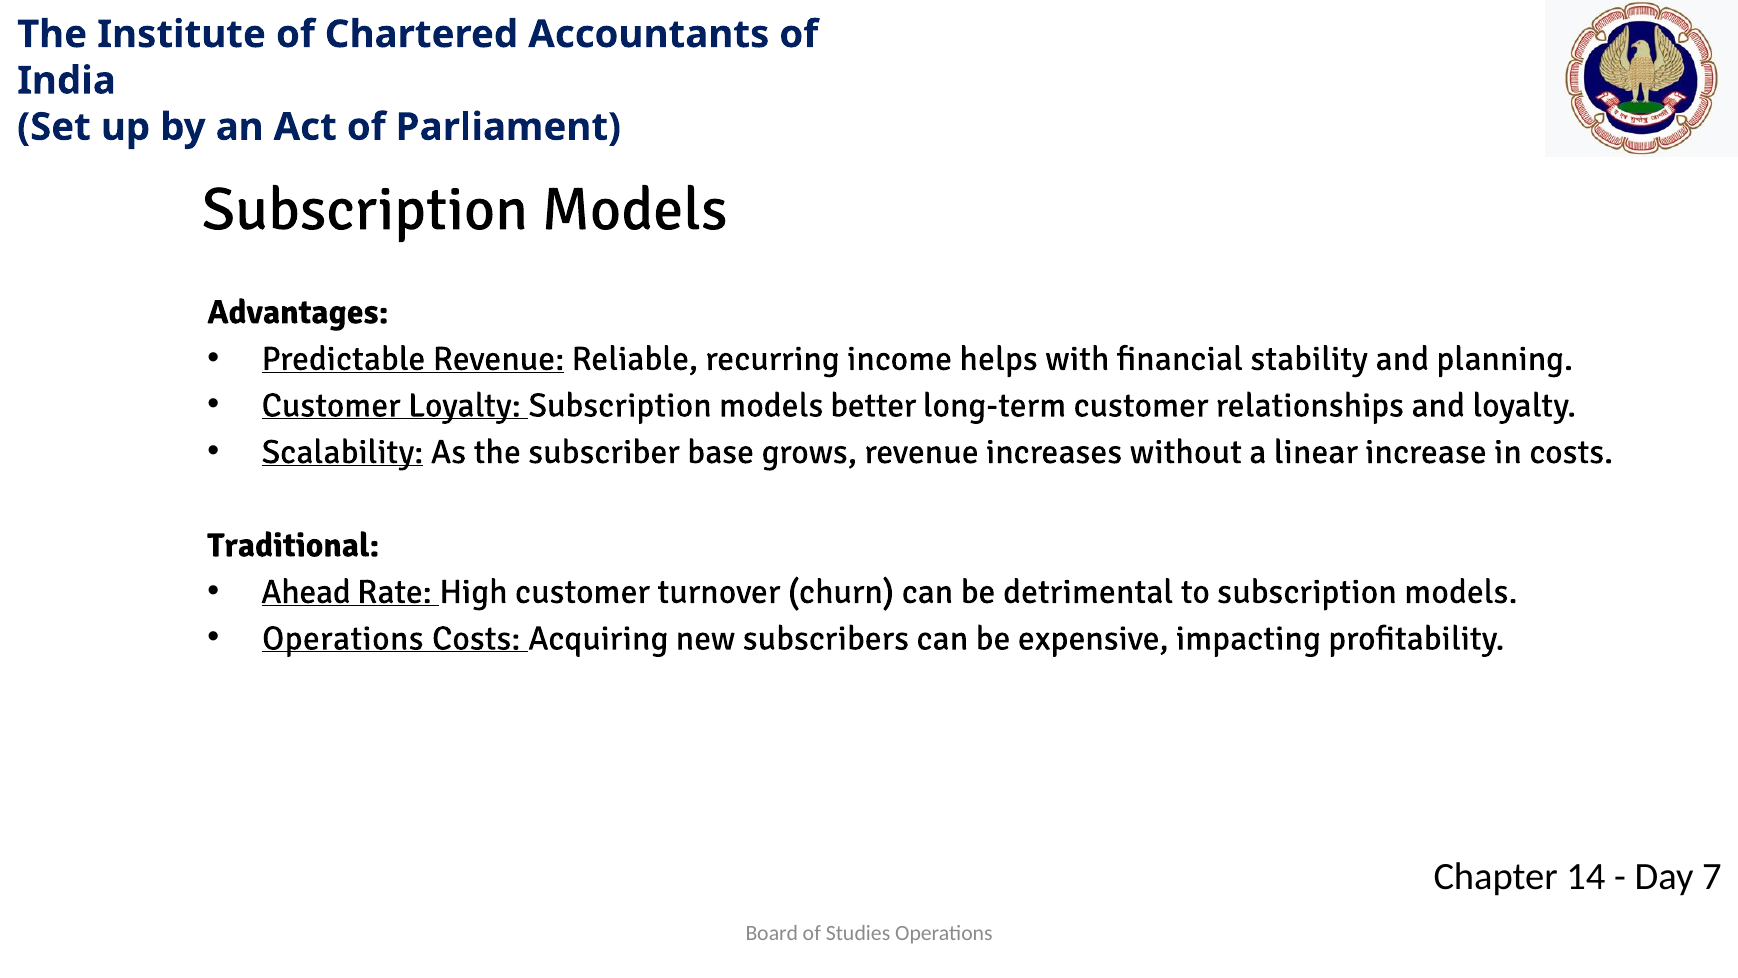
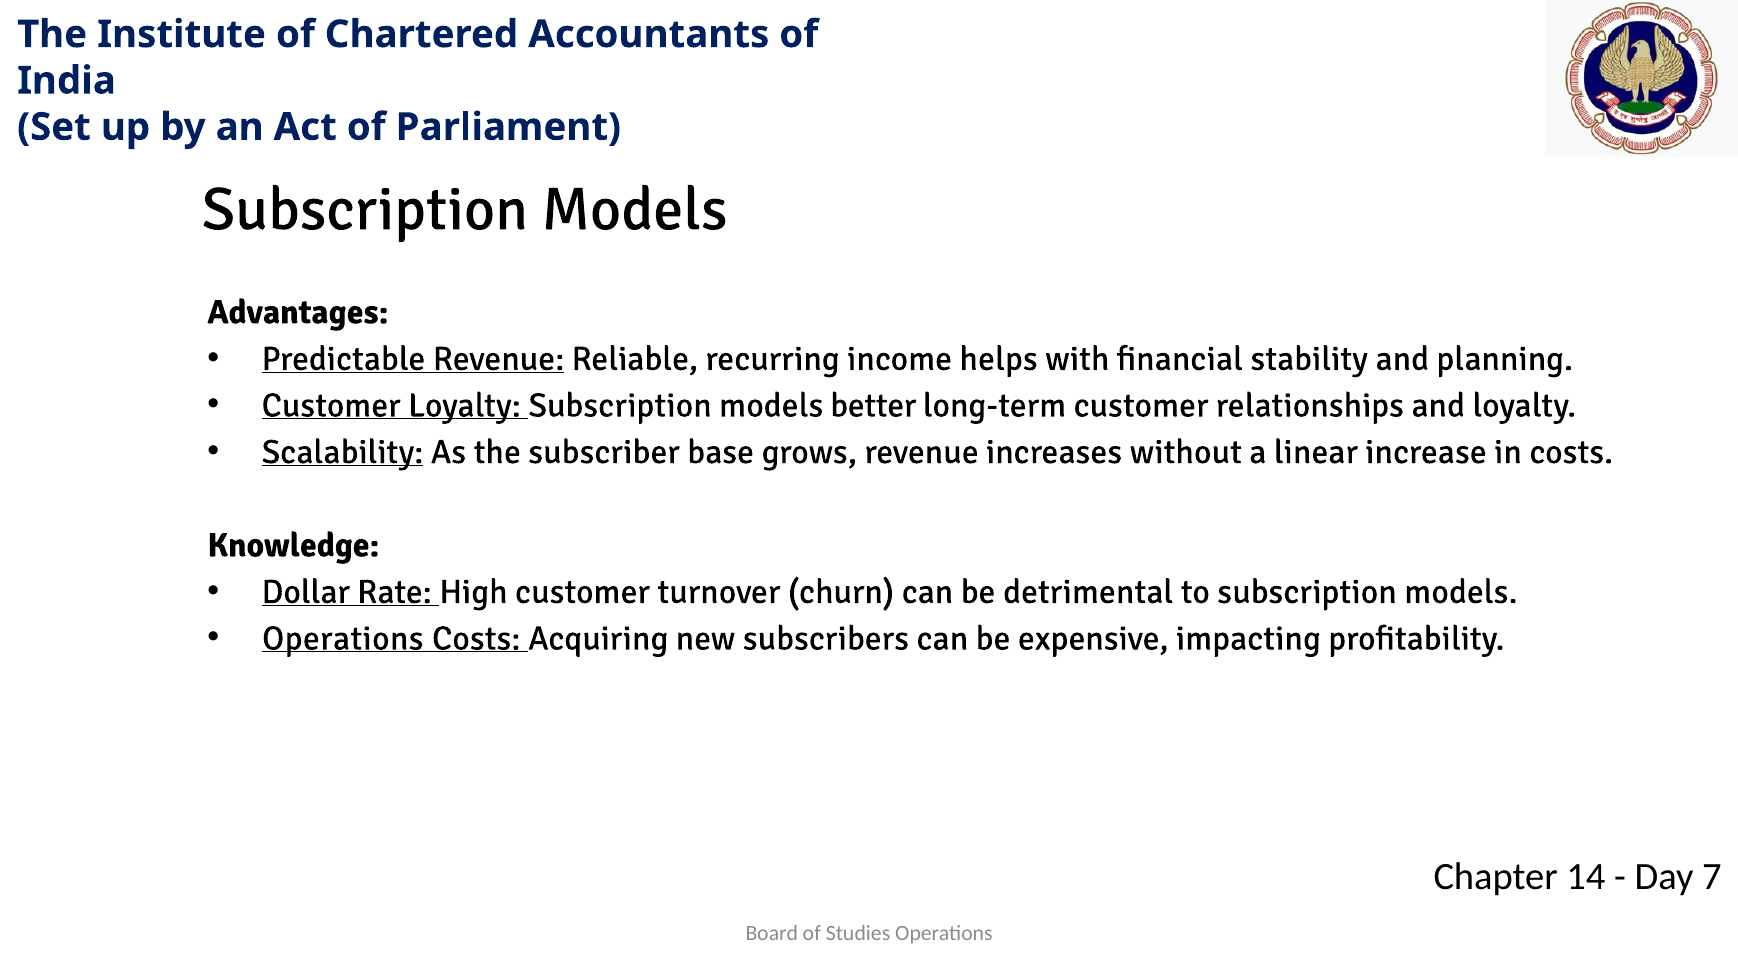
Traditional: Traditional -> Knowledge
Ahead: Ahead -> Dollar
